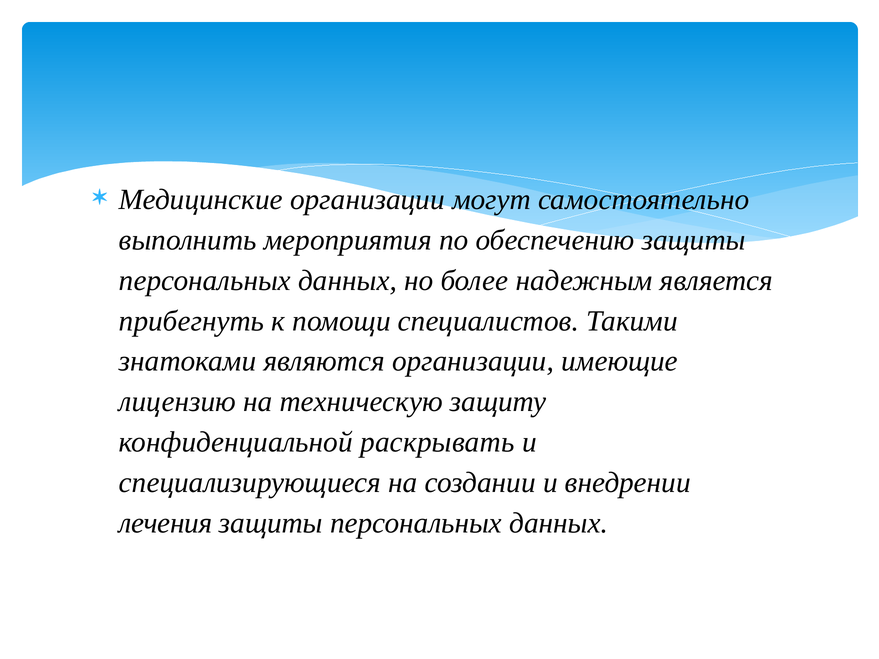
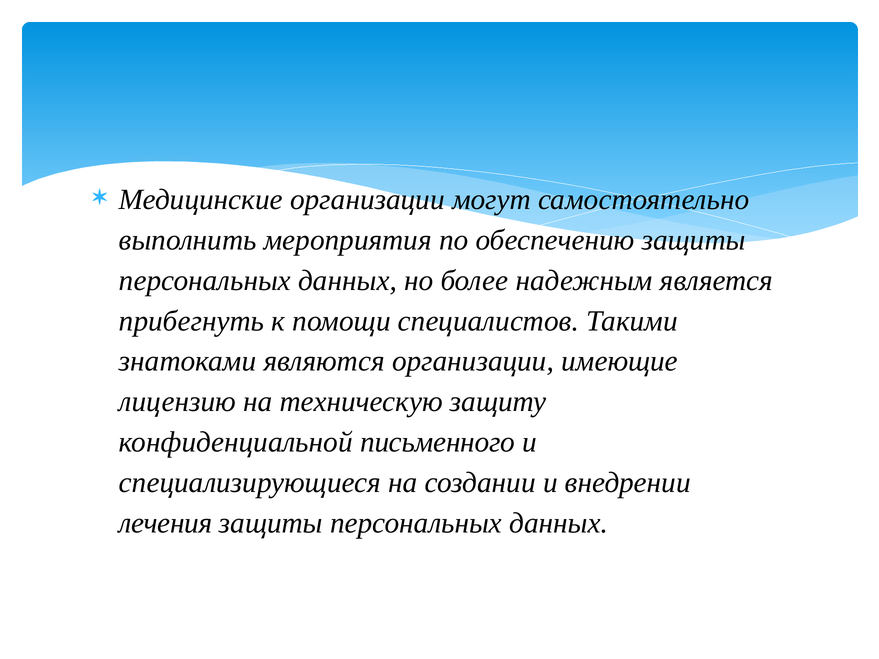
раскрывать: раскрывать -> письменного
